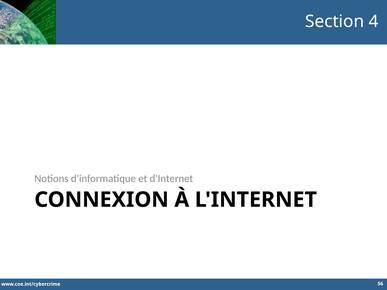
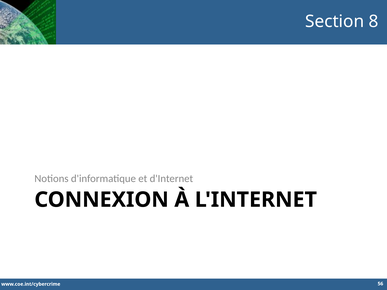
4: 4 -> 8
